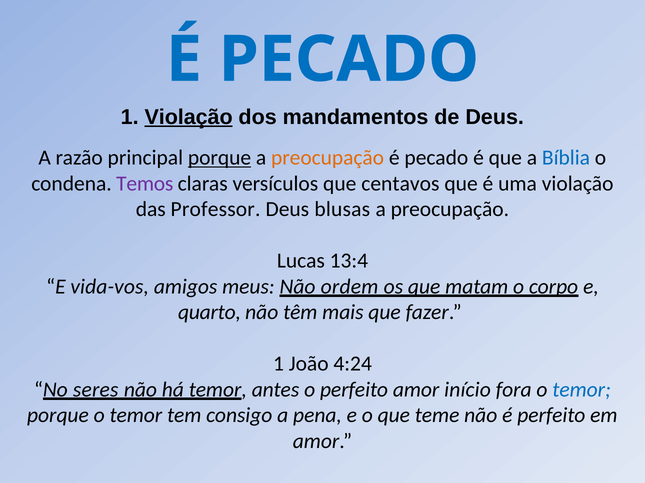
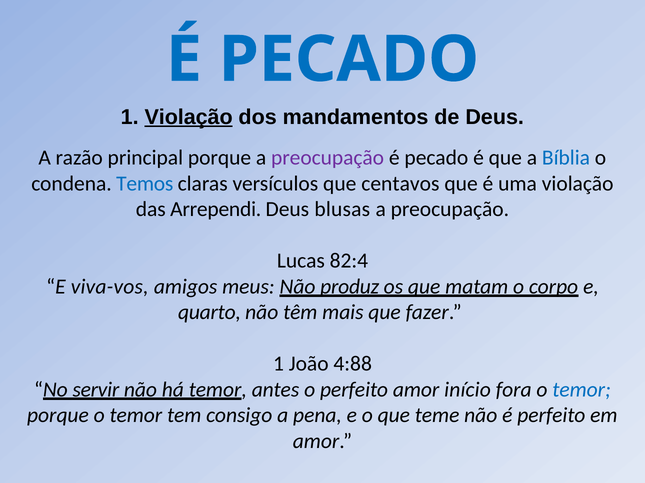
porque at (220, 158) underline: present -> none
preocupação at (328, 158) colour: orange -> purple
Temos colour: purple -> blue
Professor: Professor -> Arrependi
13:4: 13:4 -> 82:4
vida-vos: vida-vos -> viva-vos
ordem: ordem -> produz
4:24: 4:24 -> 4:88
seres: seres -> servir
